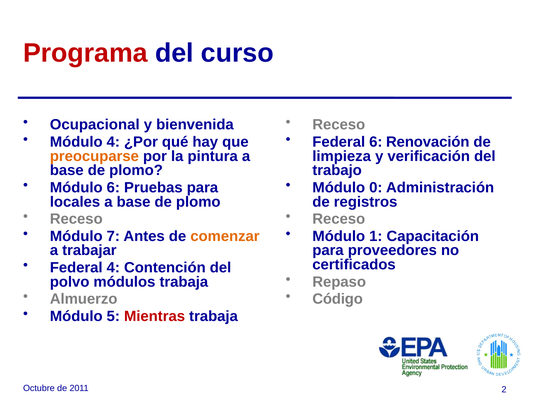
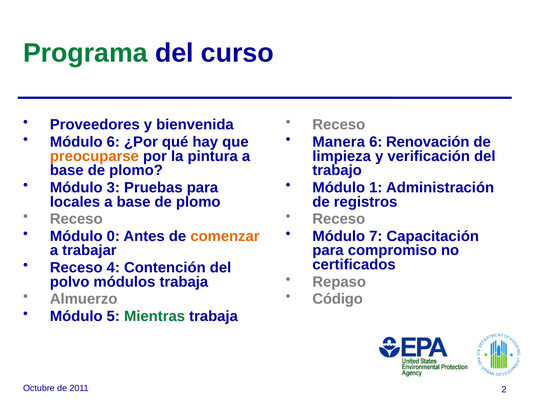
Programa colour: red -> green
Ocupacional: Ocupacional -> Proveedores
Módulo 4: 4 -> 6
Federal at (339, 142): Federal -> Manera
Módulo 6: 6 -> 3
0: 0 -> 1
7: 7 -> 0
1: 1 -> 7
proveedores: proveedores -> compromiso
Federal at (76, 268): Federal -> Receso
Mientras colour: red -> green
